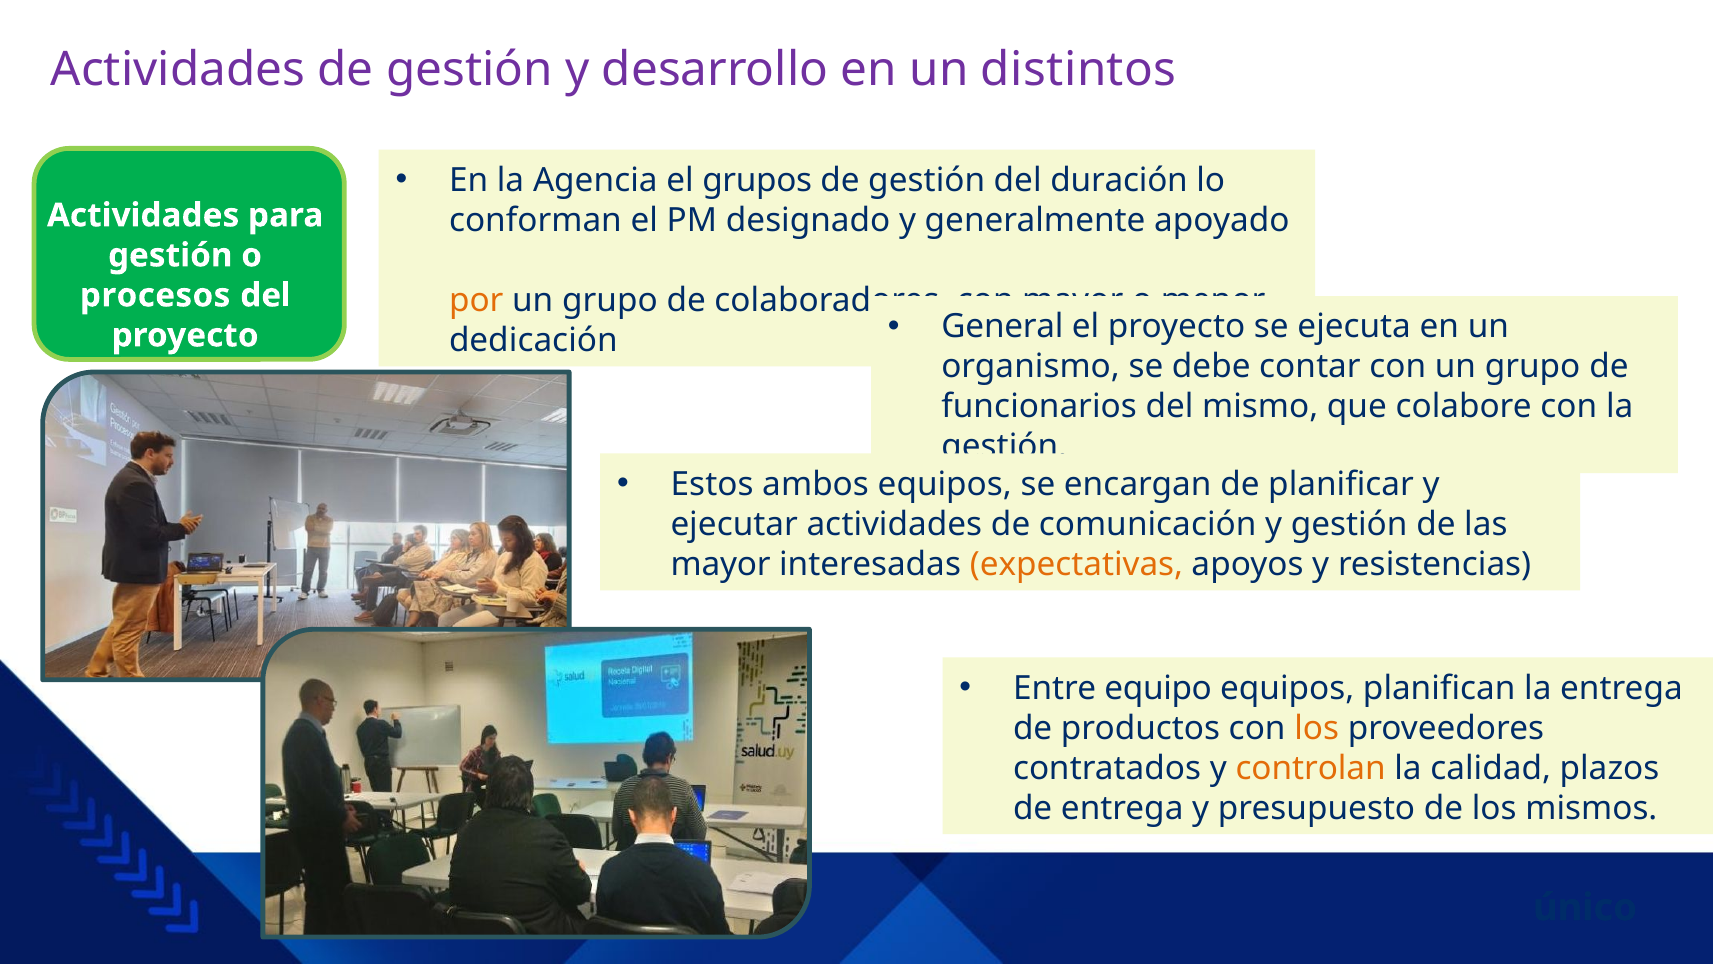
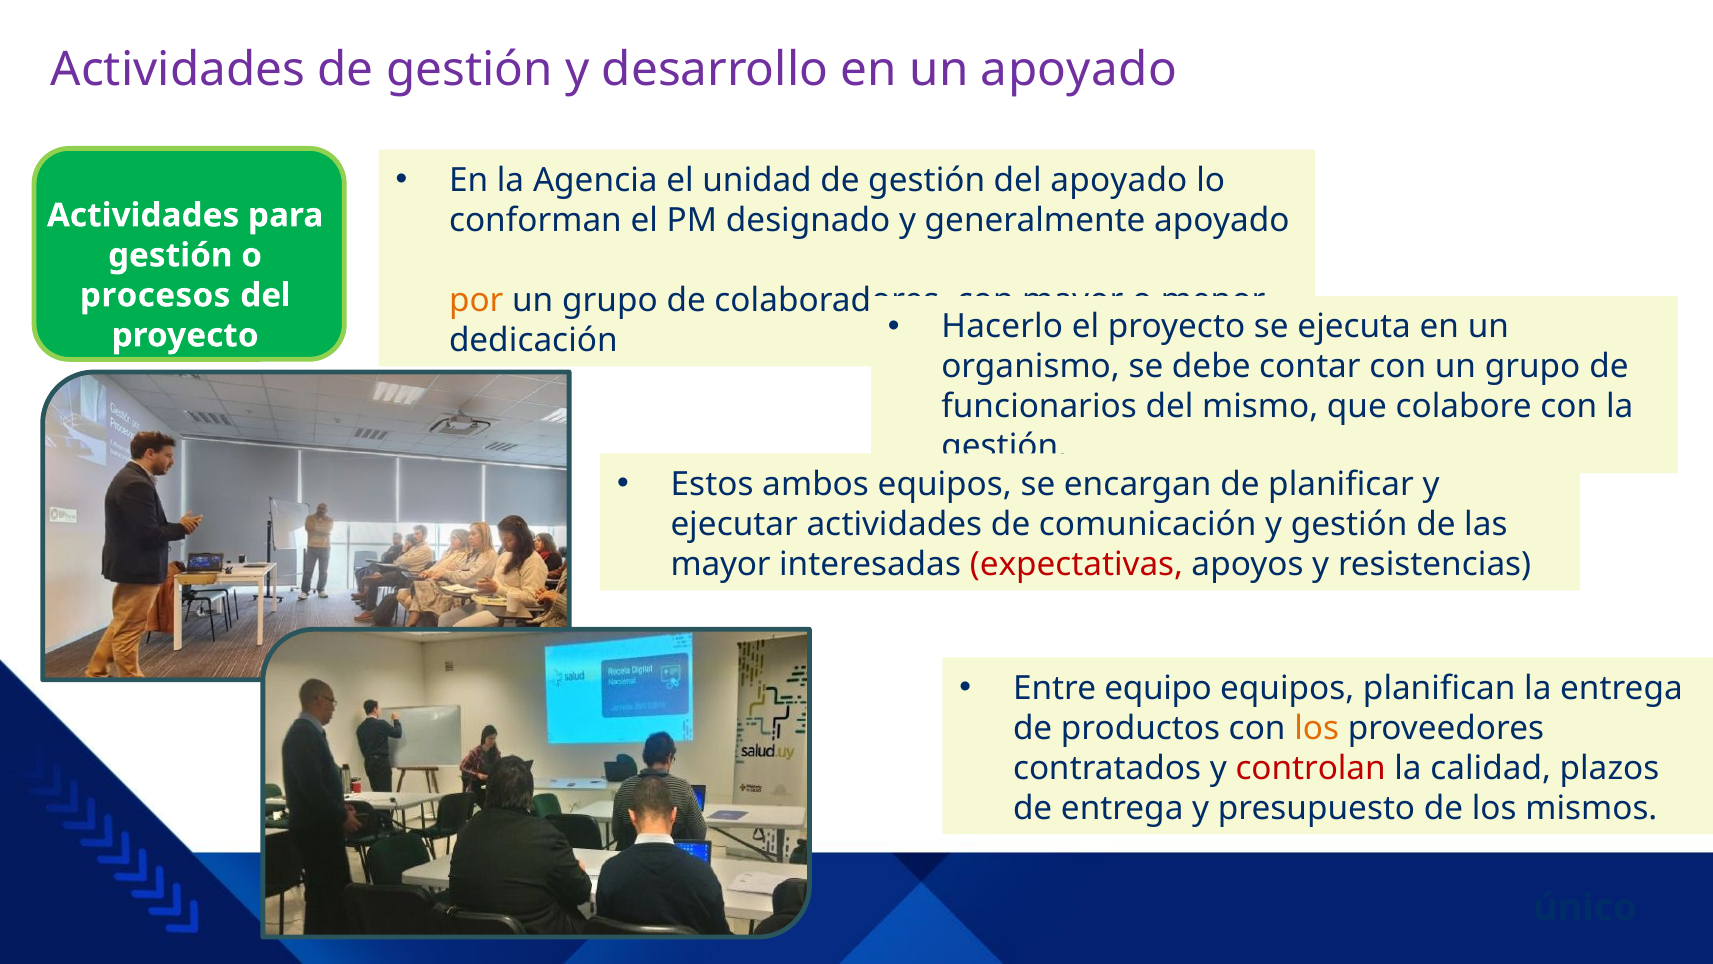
un distintos: distintos -> apoyado
grupos: grupos -> unidad
del duración: duración -> apoyado
General: General -> Hacerlo
expectativas colour: orange -> red
controlan colour: orange -> red
